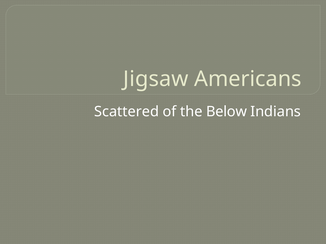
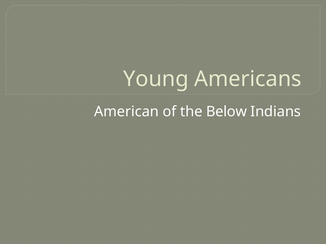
Jigsaw: Jigsaw -> Young
Scattered: Scattered -> American
